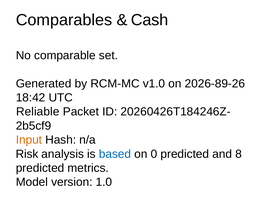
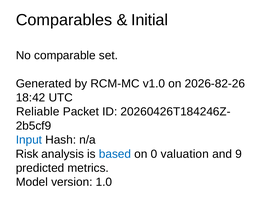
Cash: Cash -> Initial
2026-89-26: 2026-89-26 -> 2026-82-26
Input colour: orange -> blue
0 predicted: predicted -> valuation
8: 8 -> 9
